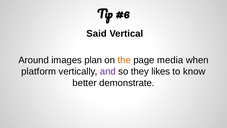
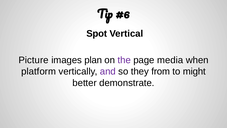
Said: Said -> Spot
Around: Around -> Picture
the colour: orange -> purple
likes: likes -> from
know: know -> might
